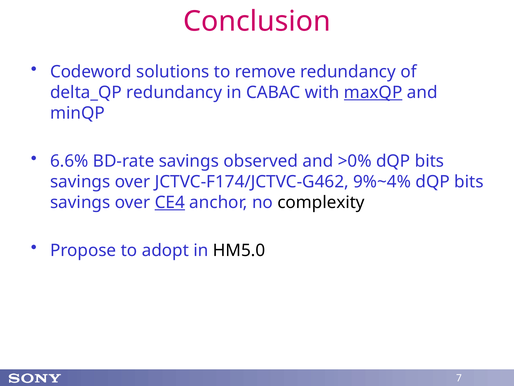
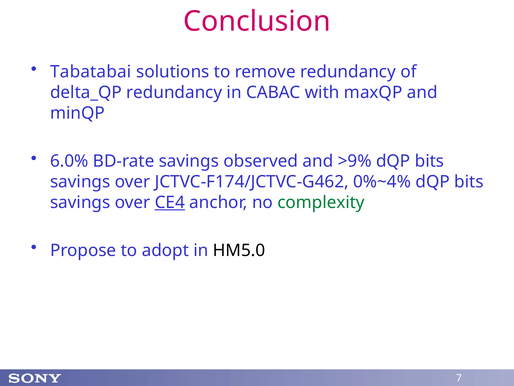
Codeword: Codeword -> Tabatabai
maxQP underline: present -> none
6.6%: 6.6% -> 6.0%
>0%: >0% -> >9%
9%~4%: 9%~4% -> 0%~4%
complexity colour: black -> green
